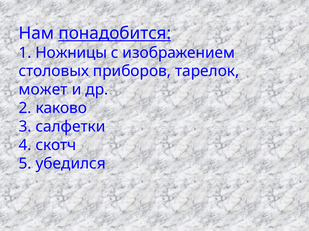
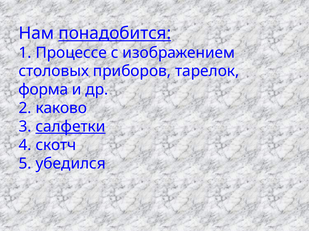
Ножницы: Ножницы -> Процессе
может: может -> форма
салфетки underline: none -> present
